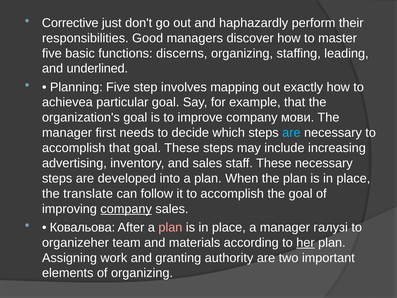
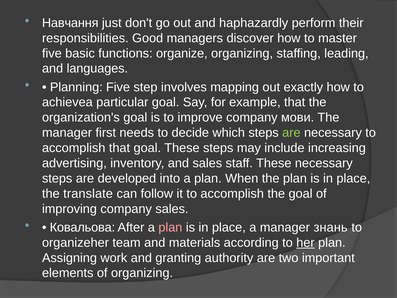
Corrective: Corrective -> Навчання
discerns: discerns -> organize
underlined: underlined -> languages
are at (291, 133) colour: light blue -> light green
company at (126, 209) underline: present -> none
галузі: галузі -> знань
